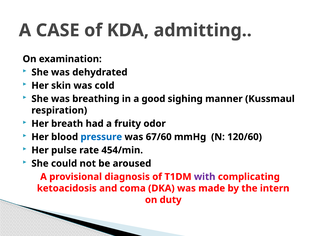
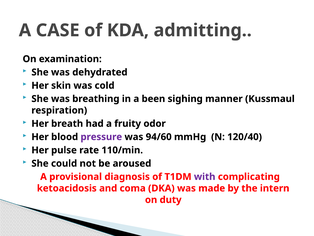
good: good -> been
pressure colour: blue -> purple
67/60: 67/60 -> 94/60
120/60: 120/60 -> 120/40
454/min: 454/min -> 110/min
